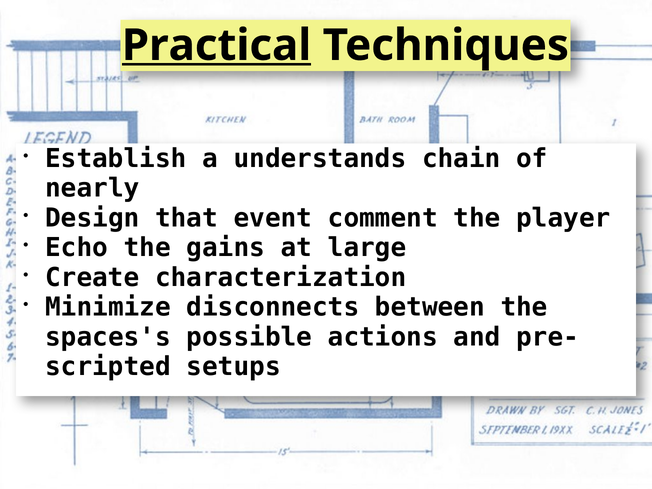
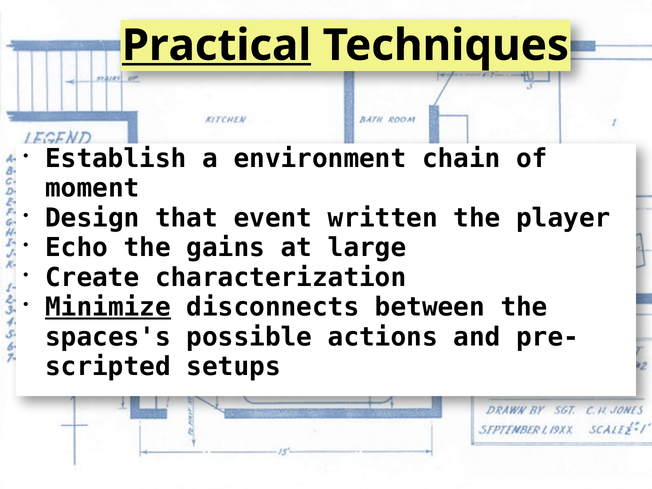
understands: understands -> environment
nearly: nearly -> moment
comment: comment -> written
Minimize underline: none -> present
